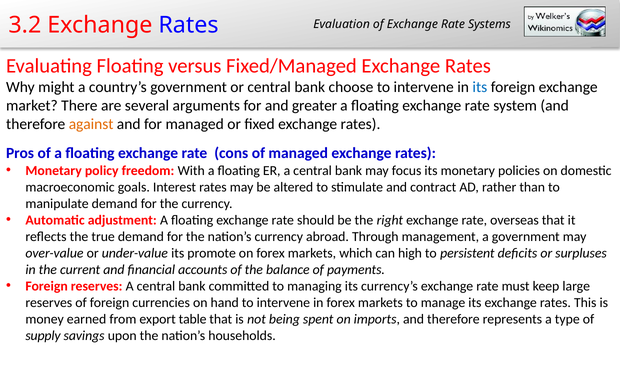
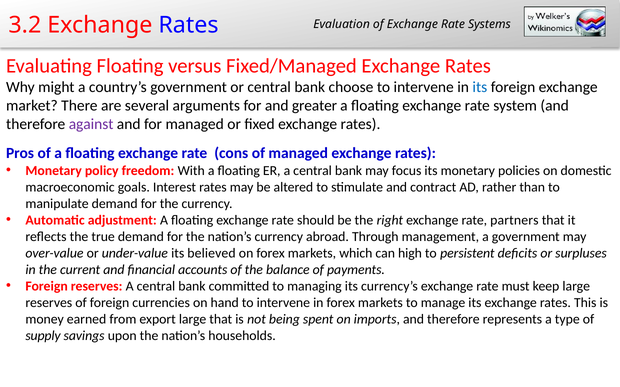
against colour: orange -> purple
overseas: overseas -> partners
promote: promote -> believed
export table: table -> large
